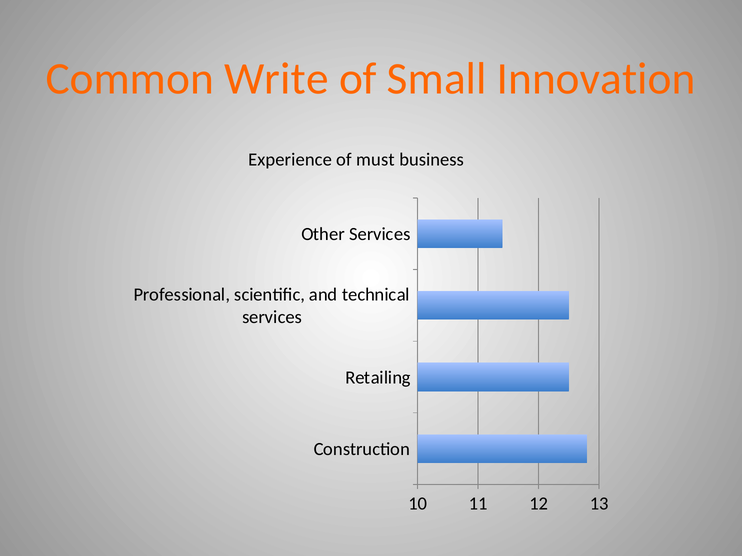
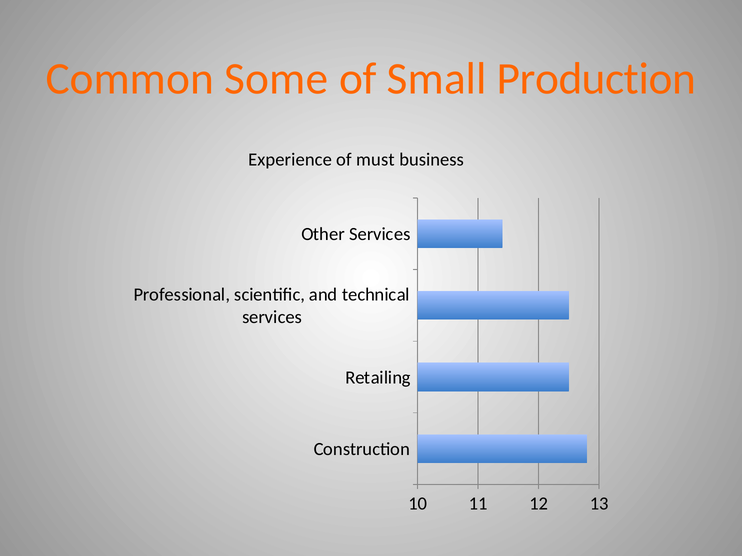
Write: Write -> Some
Innovation: Innovation -> Production
